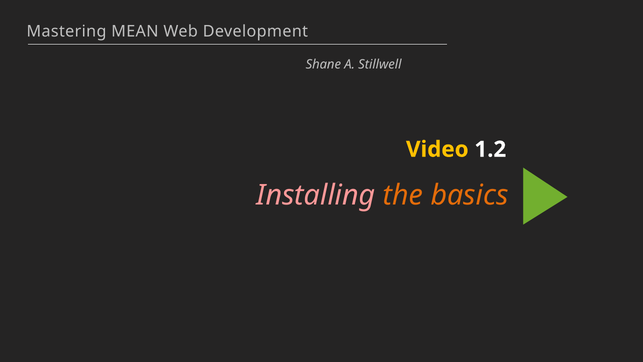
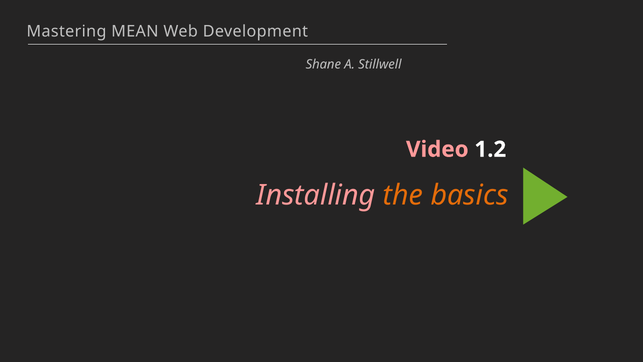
Video colour: yellow -> pink
